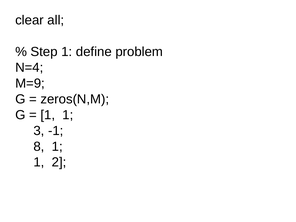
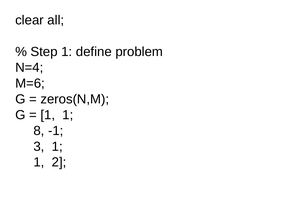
M=9: M=9 -> M=6
3: 3 -> 8
8: 8 -> 3
